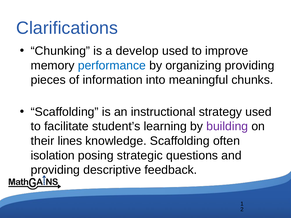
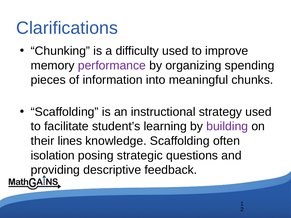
develop: develop -> difficulty
performance colour: blue -> purple
organizing providing: providing -> spending
